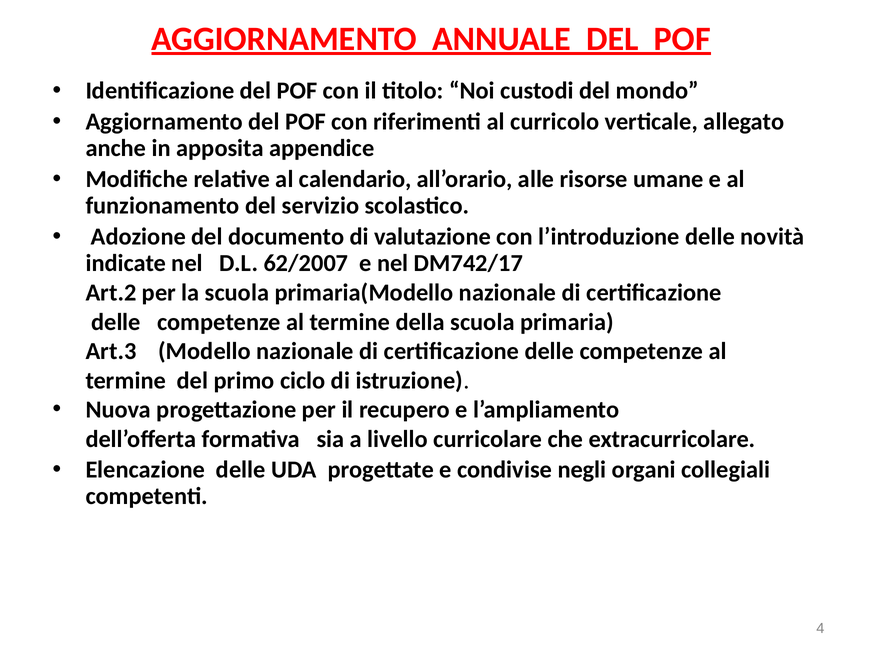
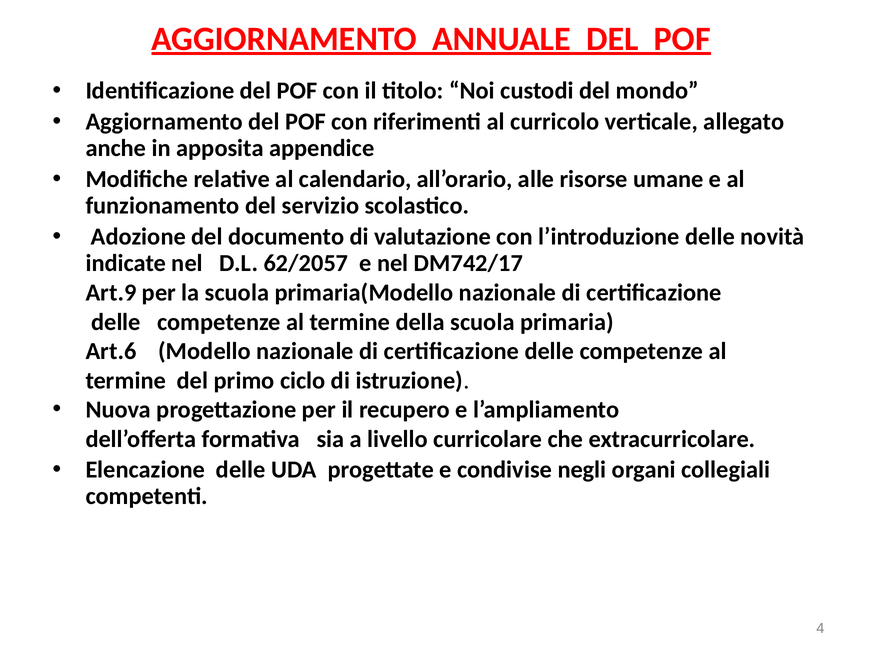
62/2007: 62/2007 -> 62/2057
Art.2: Art.2 -> Art.9
Art.3: Art.3 -> Art.6
